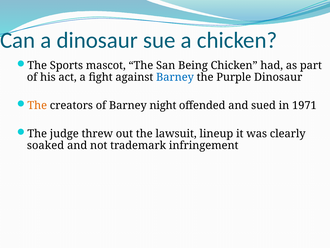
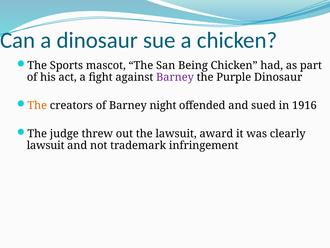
Barney at (175, 77) colour: blue -> purple
1971: 1971 -> 1916
lineup: lineup -> award
soaked at (46, 145): soaked -> lawsuit
